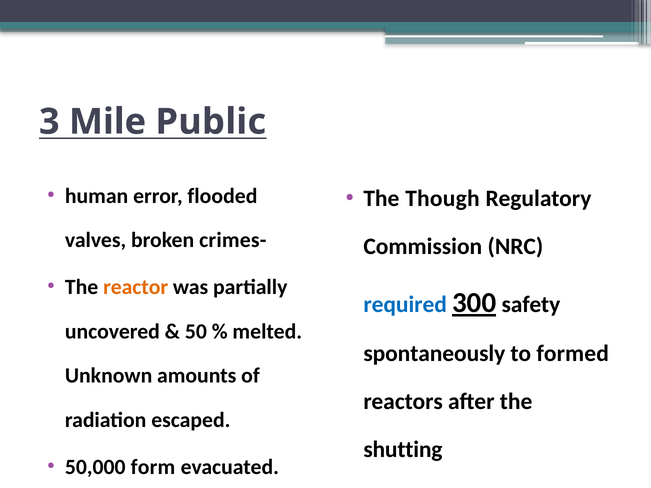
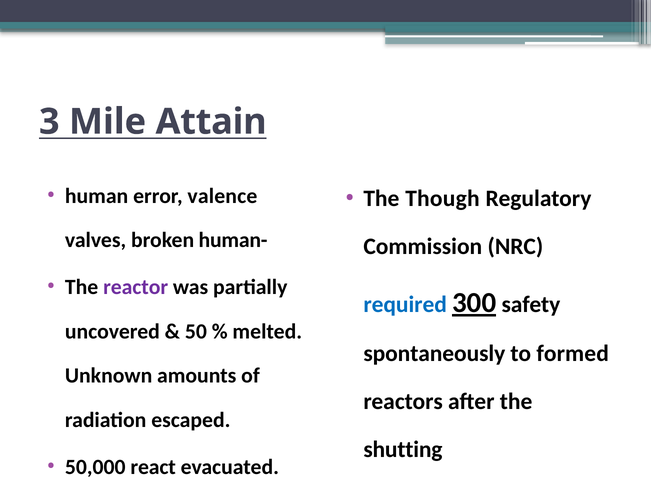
Public: Public -> Attain
flooded: flooded -> valence
crimes-: crimes- -> human-
reactor colour: orange -> purple
form: form -> react
